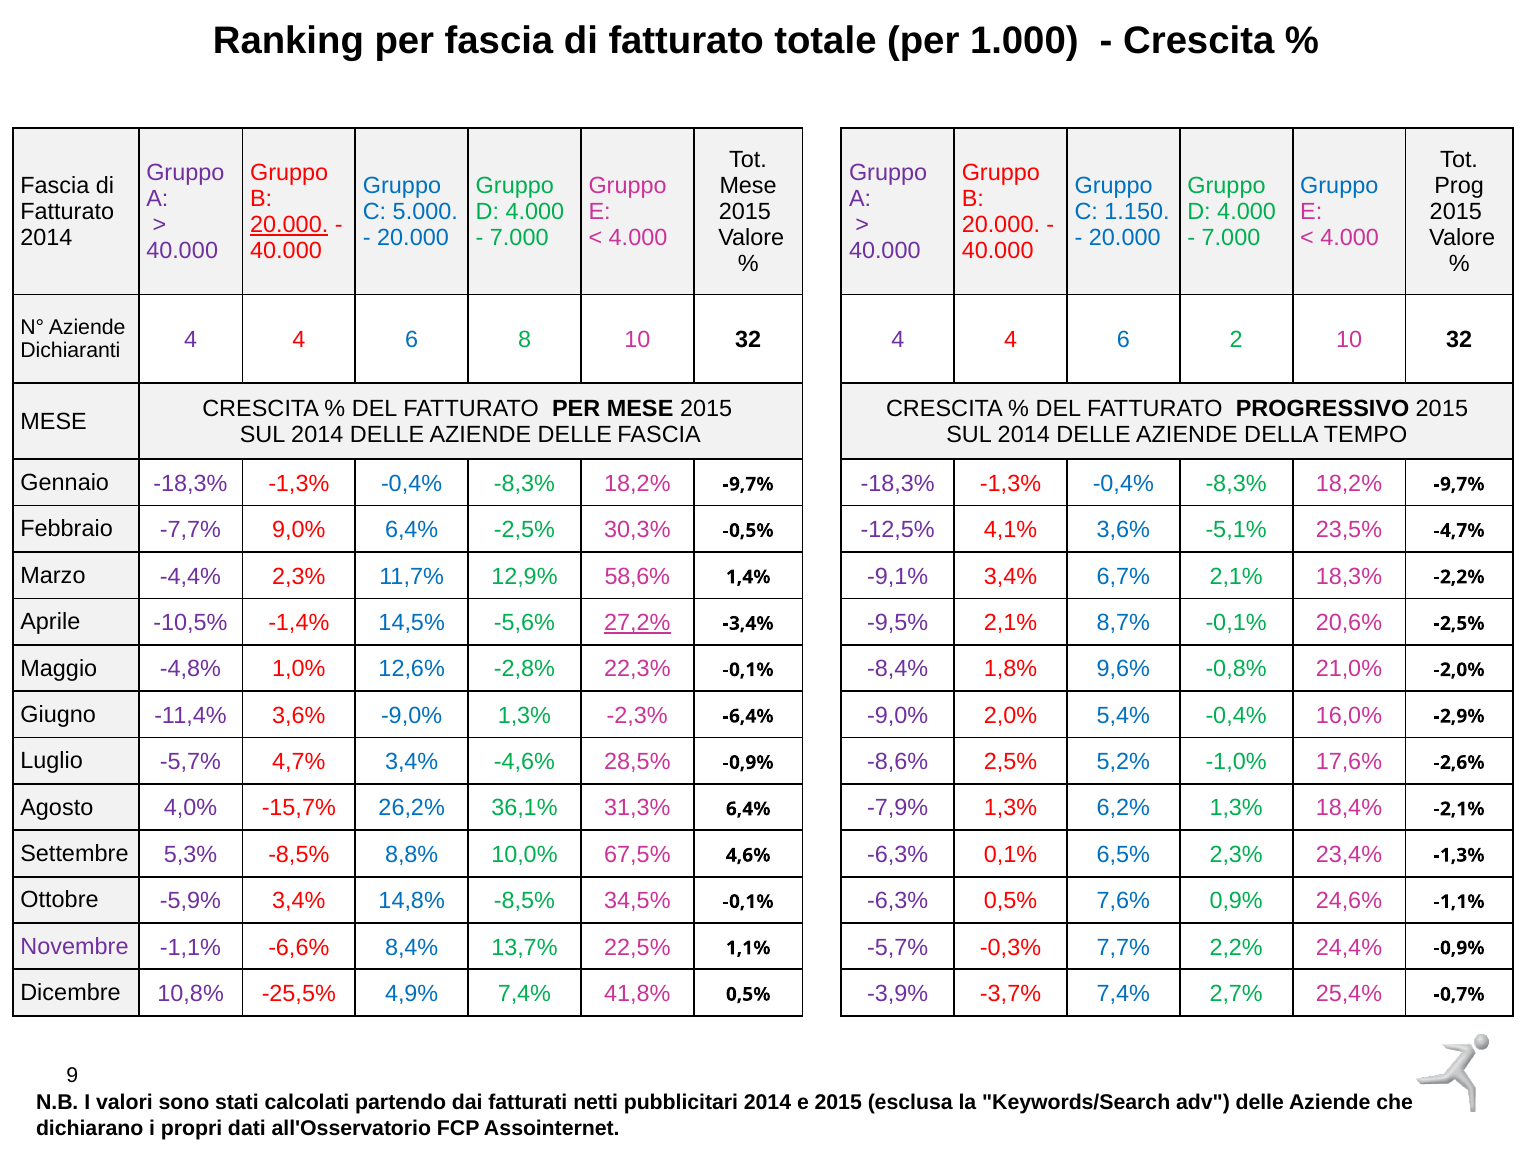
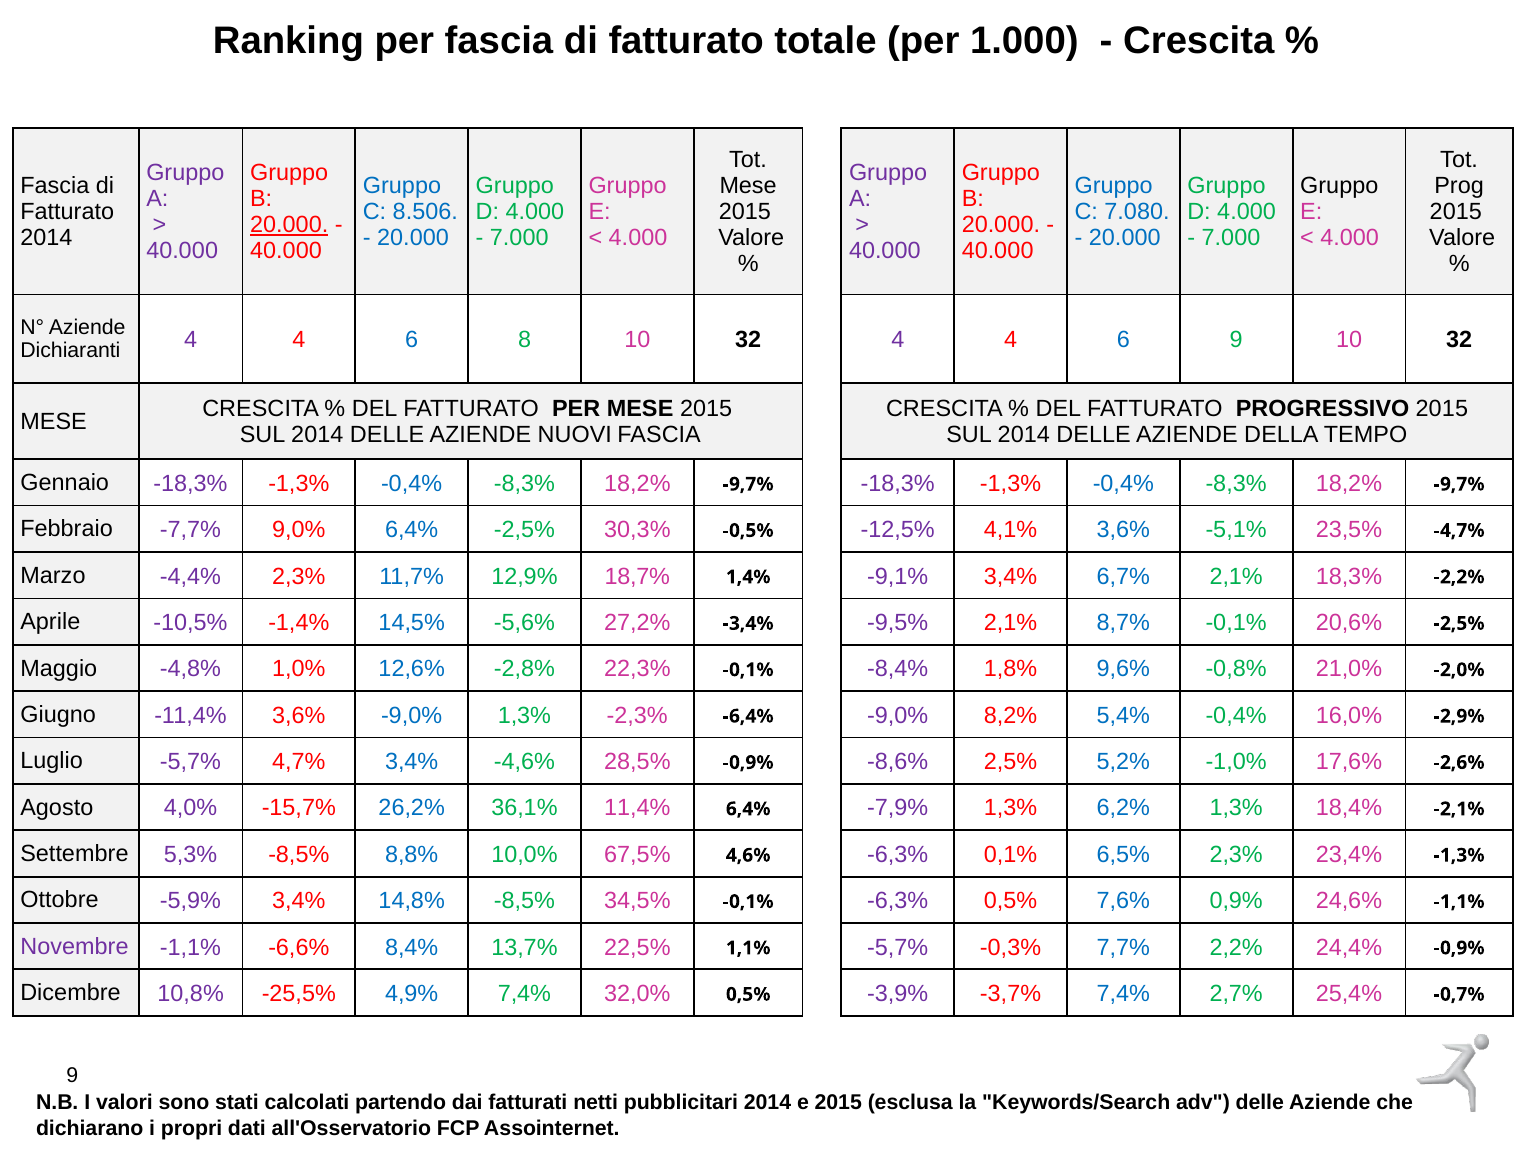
Gruppo at (1339, 186) colour: blue -> black
5.000: 5.000 -> 8.506
1.150: 1.150 -> 7.080
6 2: 2 -> 9
AZIENDE DELLE: DELLE -> NUOVI
58,6%: 58,6% -> 18,7%
27,2% underline: present -> none
2,0%: 2,0% -> 8,2%
31,3%: 31,3% -> 11,4%
41,8%: 41,8% -> 32,0%
